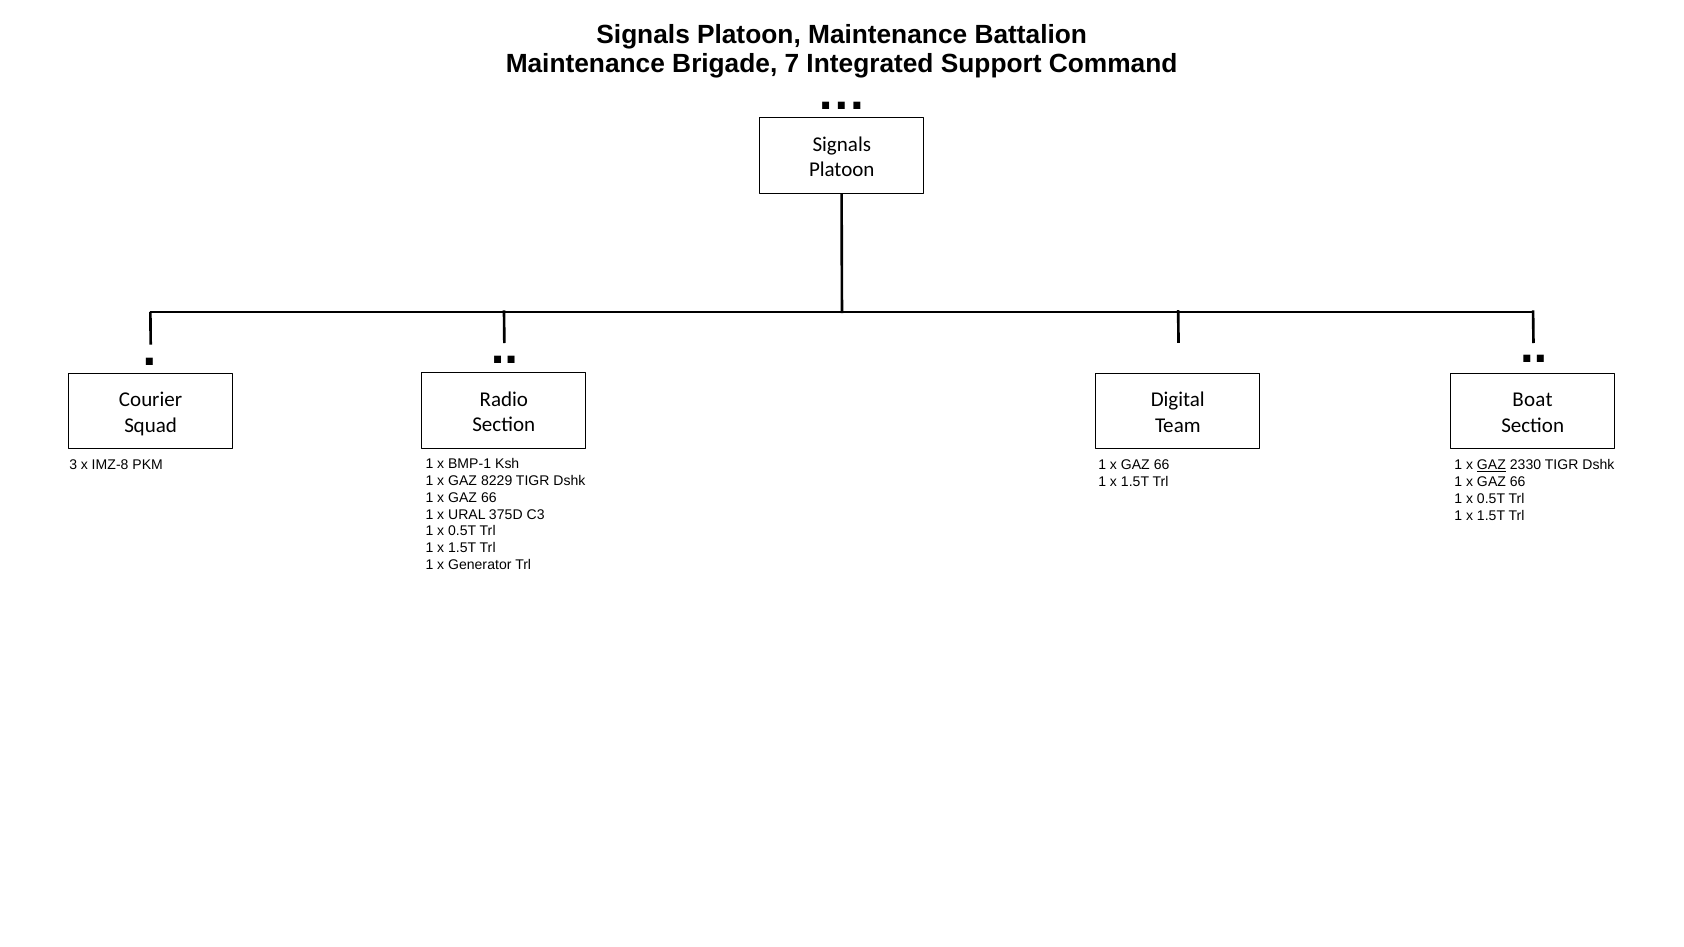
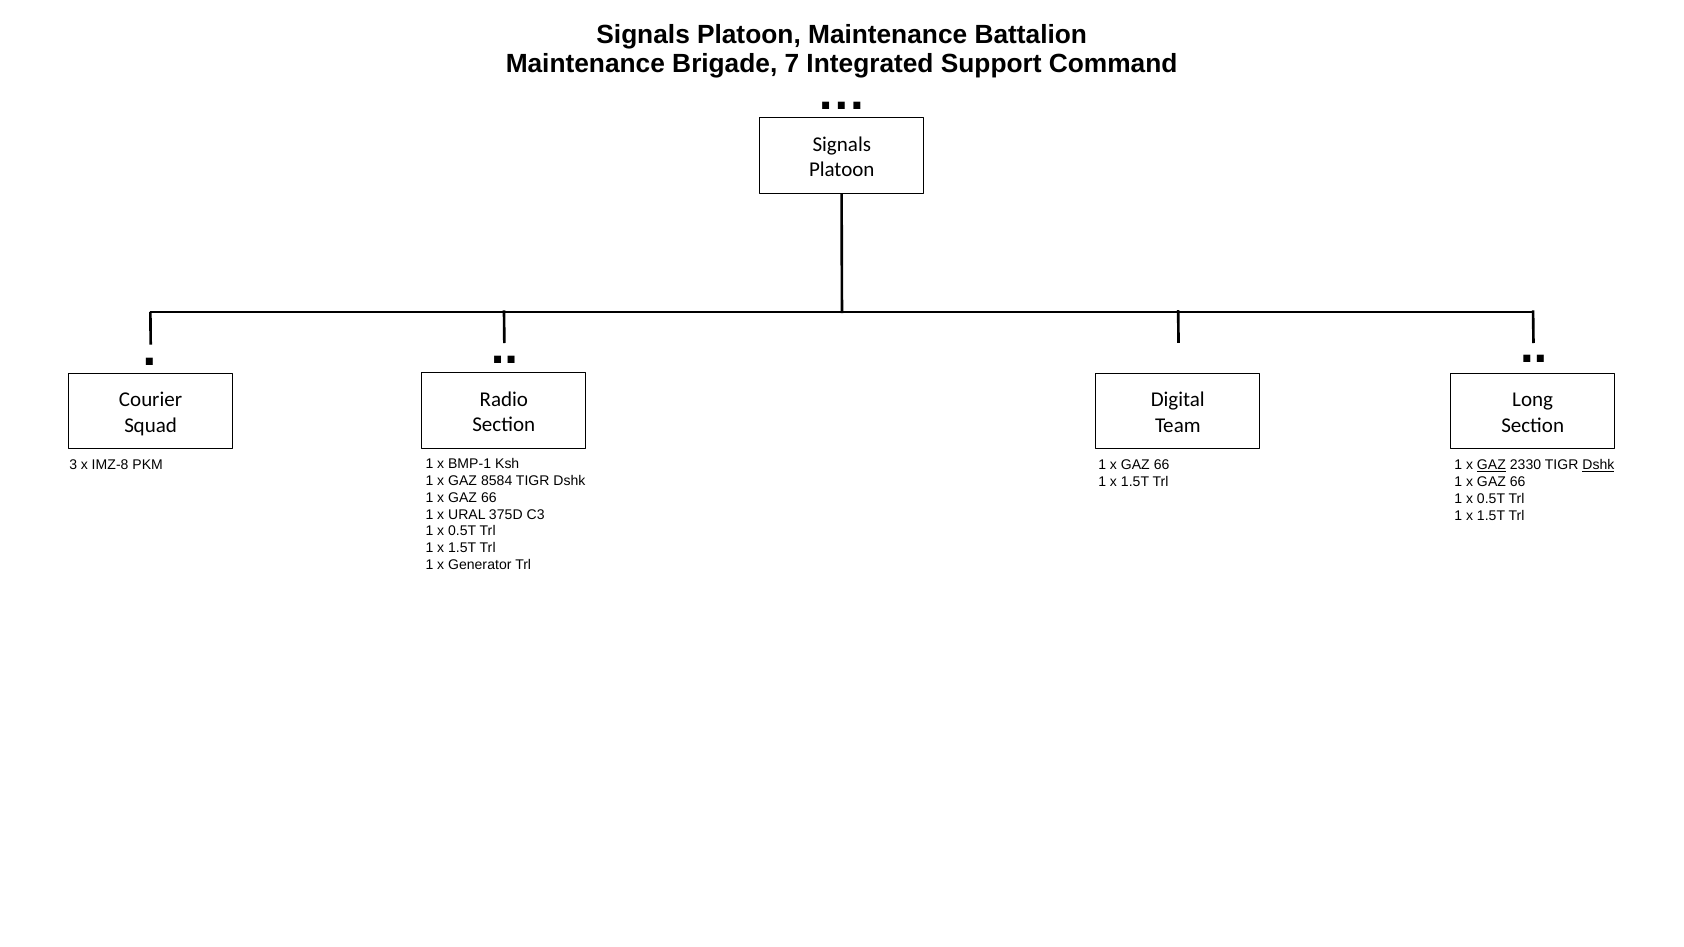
Boat: Boat -> Long
Dshk at (1598, 465) underline: none -> present
8229: 8229 -> 8584
